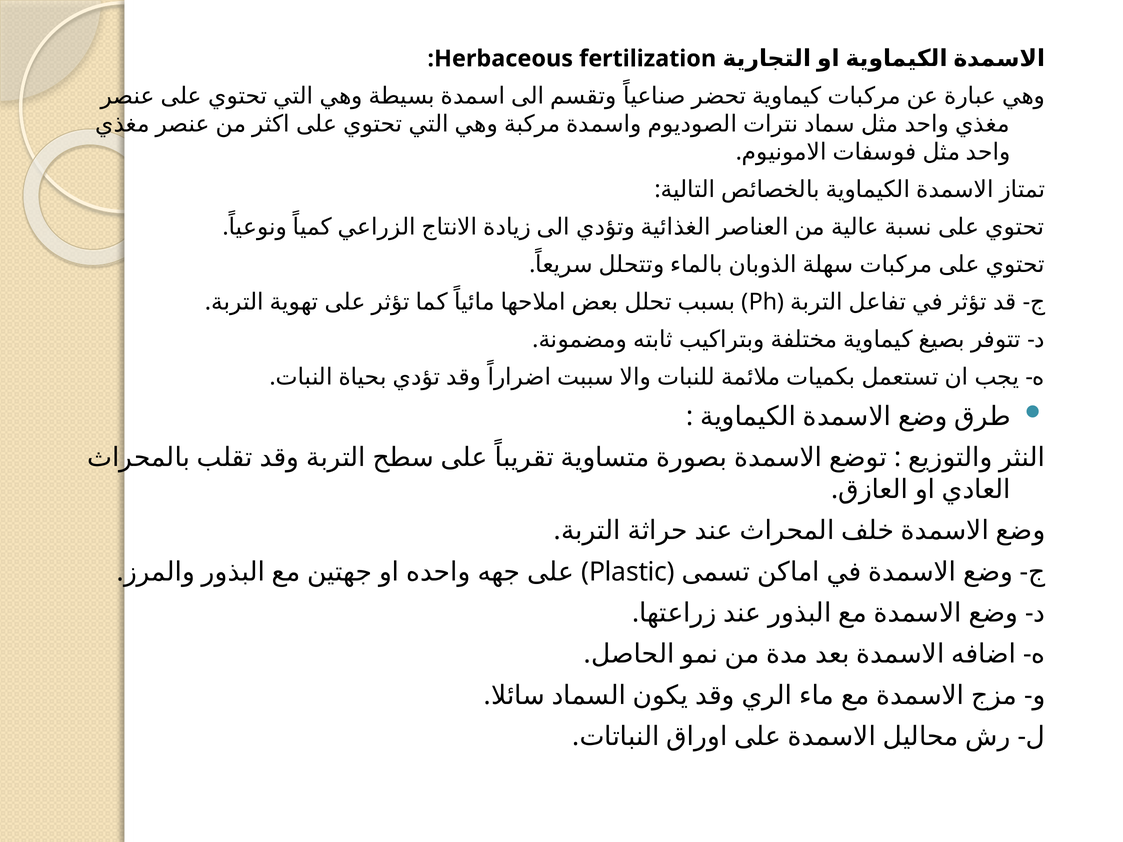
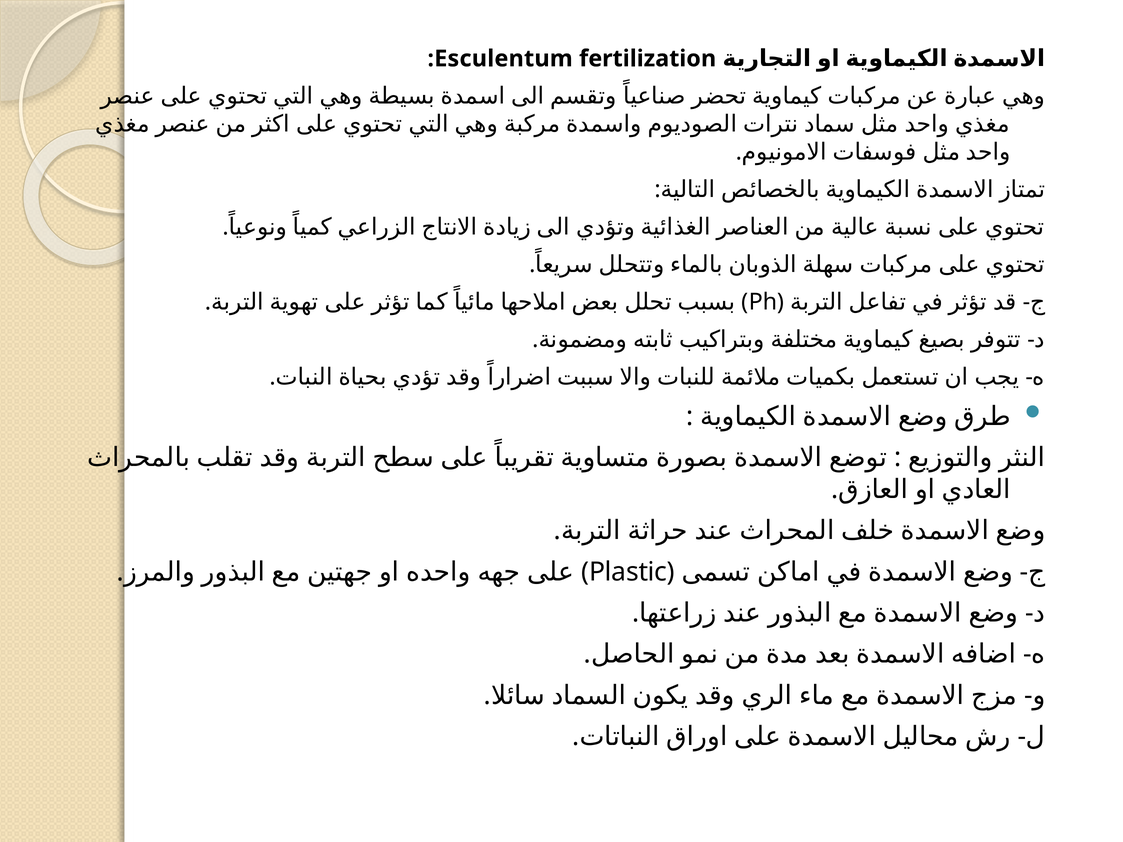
Herbaceous: Herbaceous -> Esculentum
